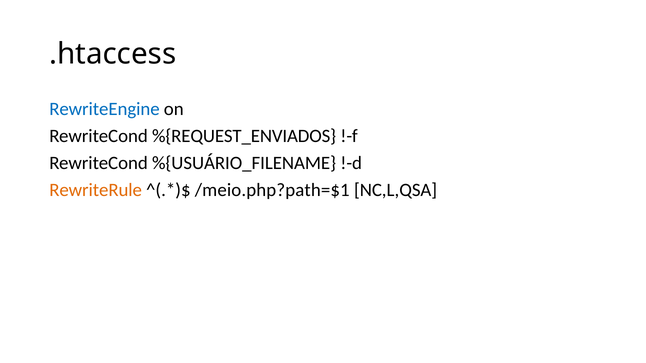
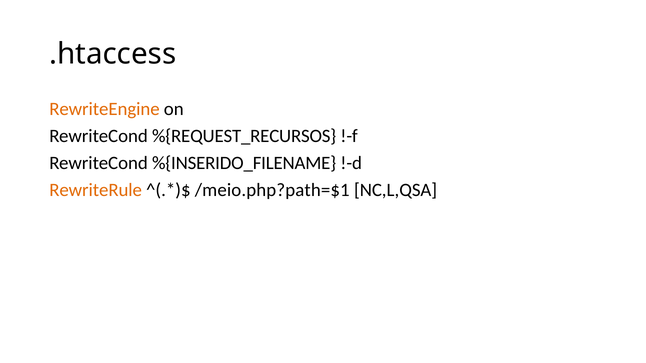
RewriteEngine colour: blue -> orange
%{REQUEST_ENVIADOS: %{REQUEST_ENVIADOS -> %{REQUEST_RECURSOS
%{USUÁRIO_FILENAME: %{USUÁRIO_FILENAME -> %{INSERIDO_FILENAME
